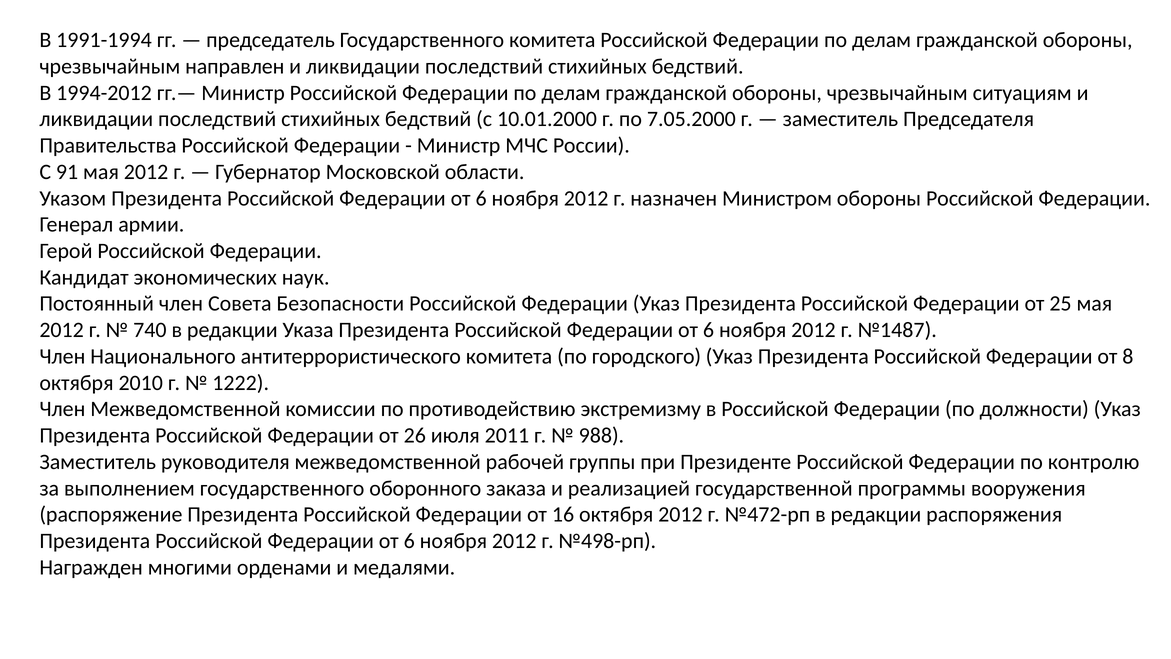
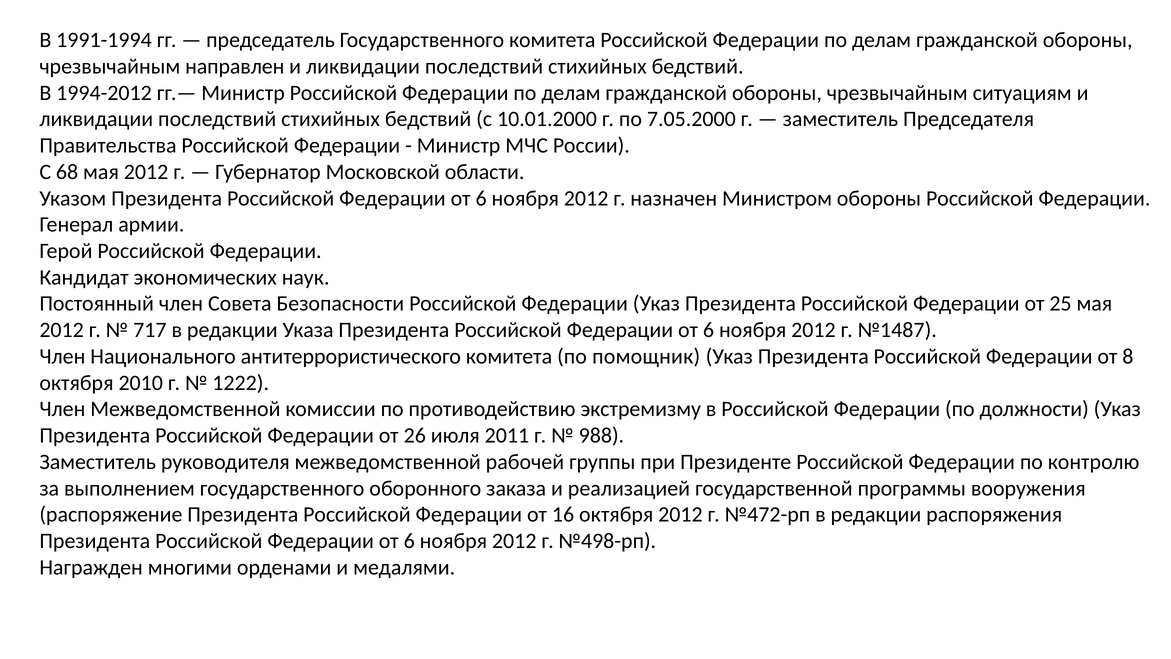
91: 91 -> 68
740: 740 -> 717
городского: городского -> помощник
